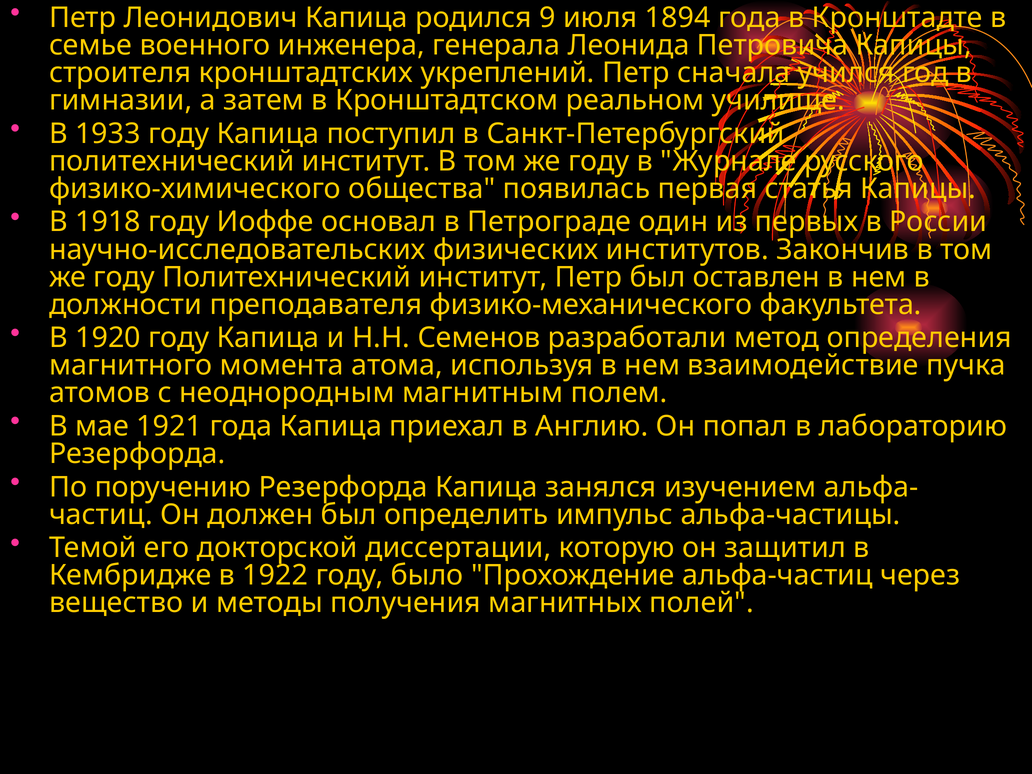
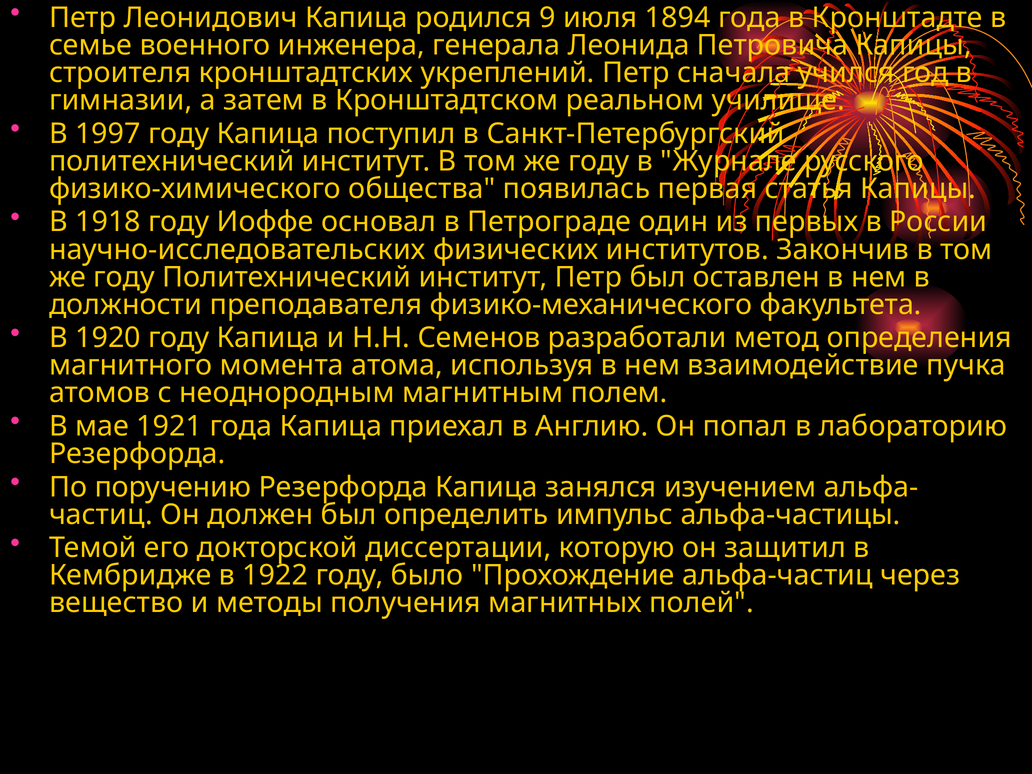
1933: 1933 -> 1997
